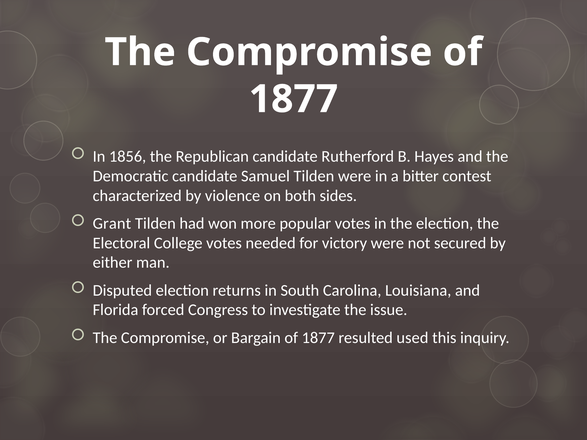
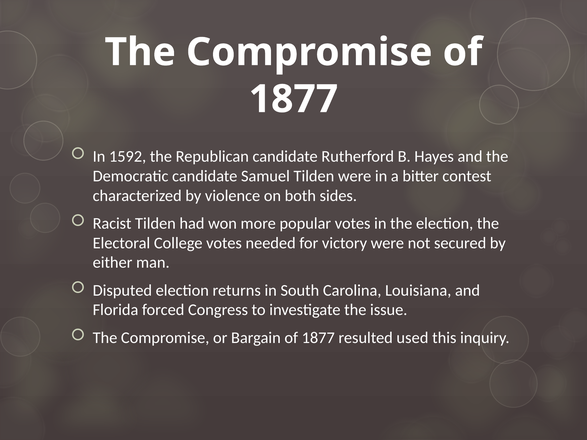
1856: 1856 -> 1592
Grant: Grant -> Racist
